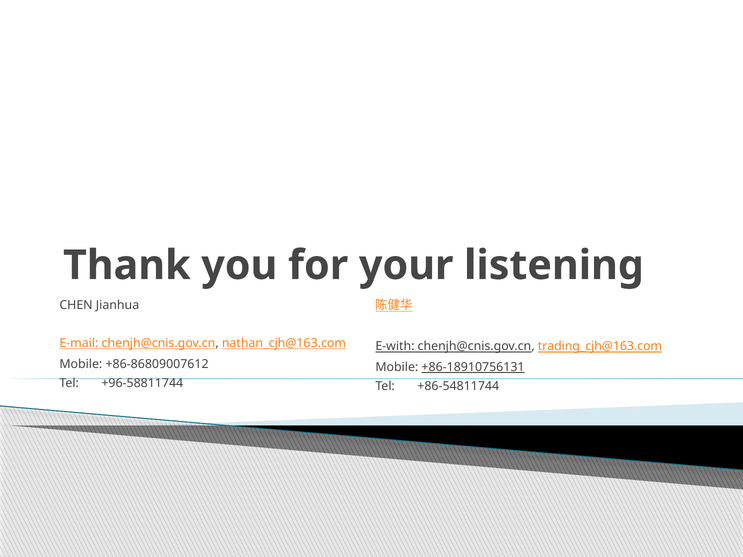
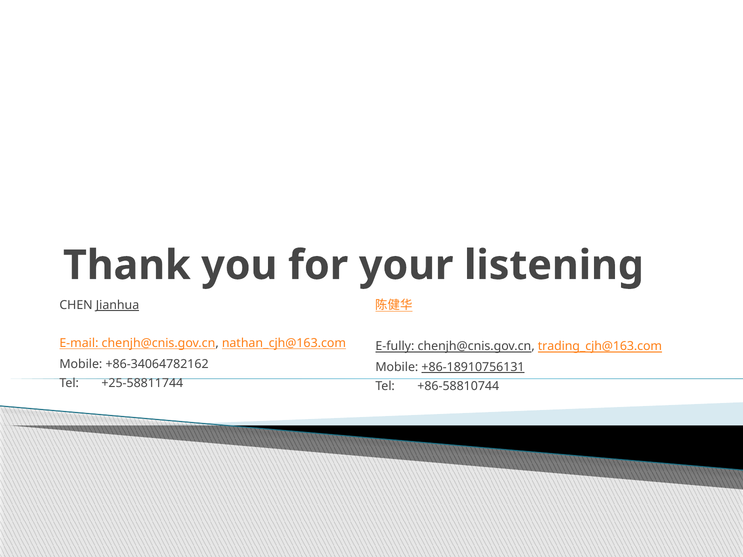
Jianhua underline: none -> present
E-with: E-with -> E-fully
+86-86809007612: +86-86809007612 -> +86-34064782162
+96-58811744: +96-58811744 -> +25-58811744
+86-54811744: +86-54811744 -> +86-58810744
